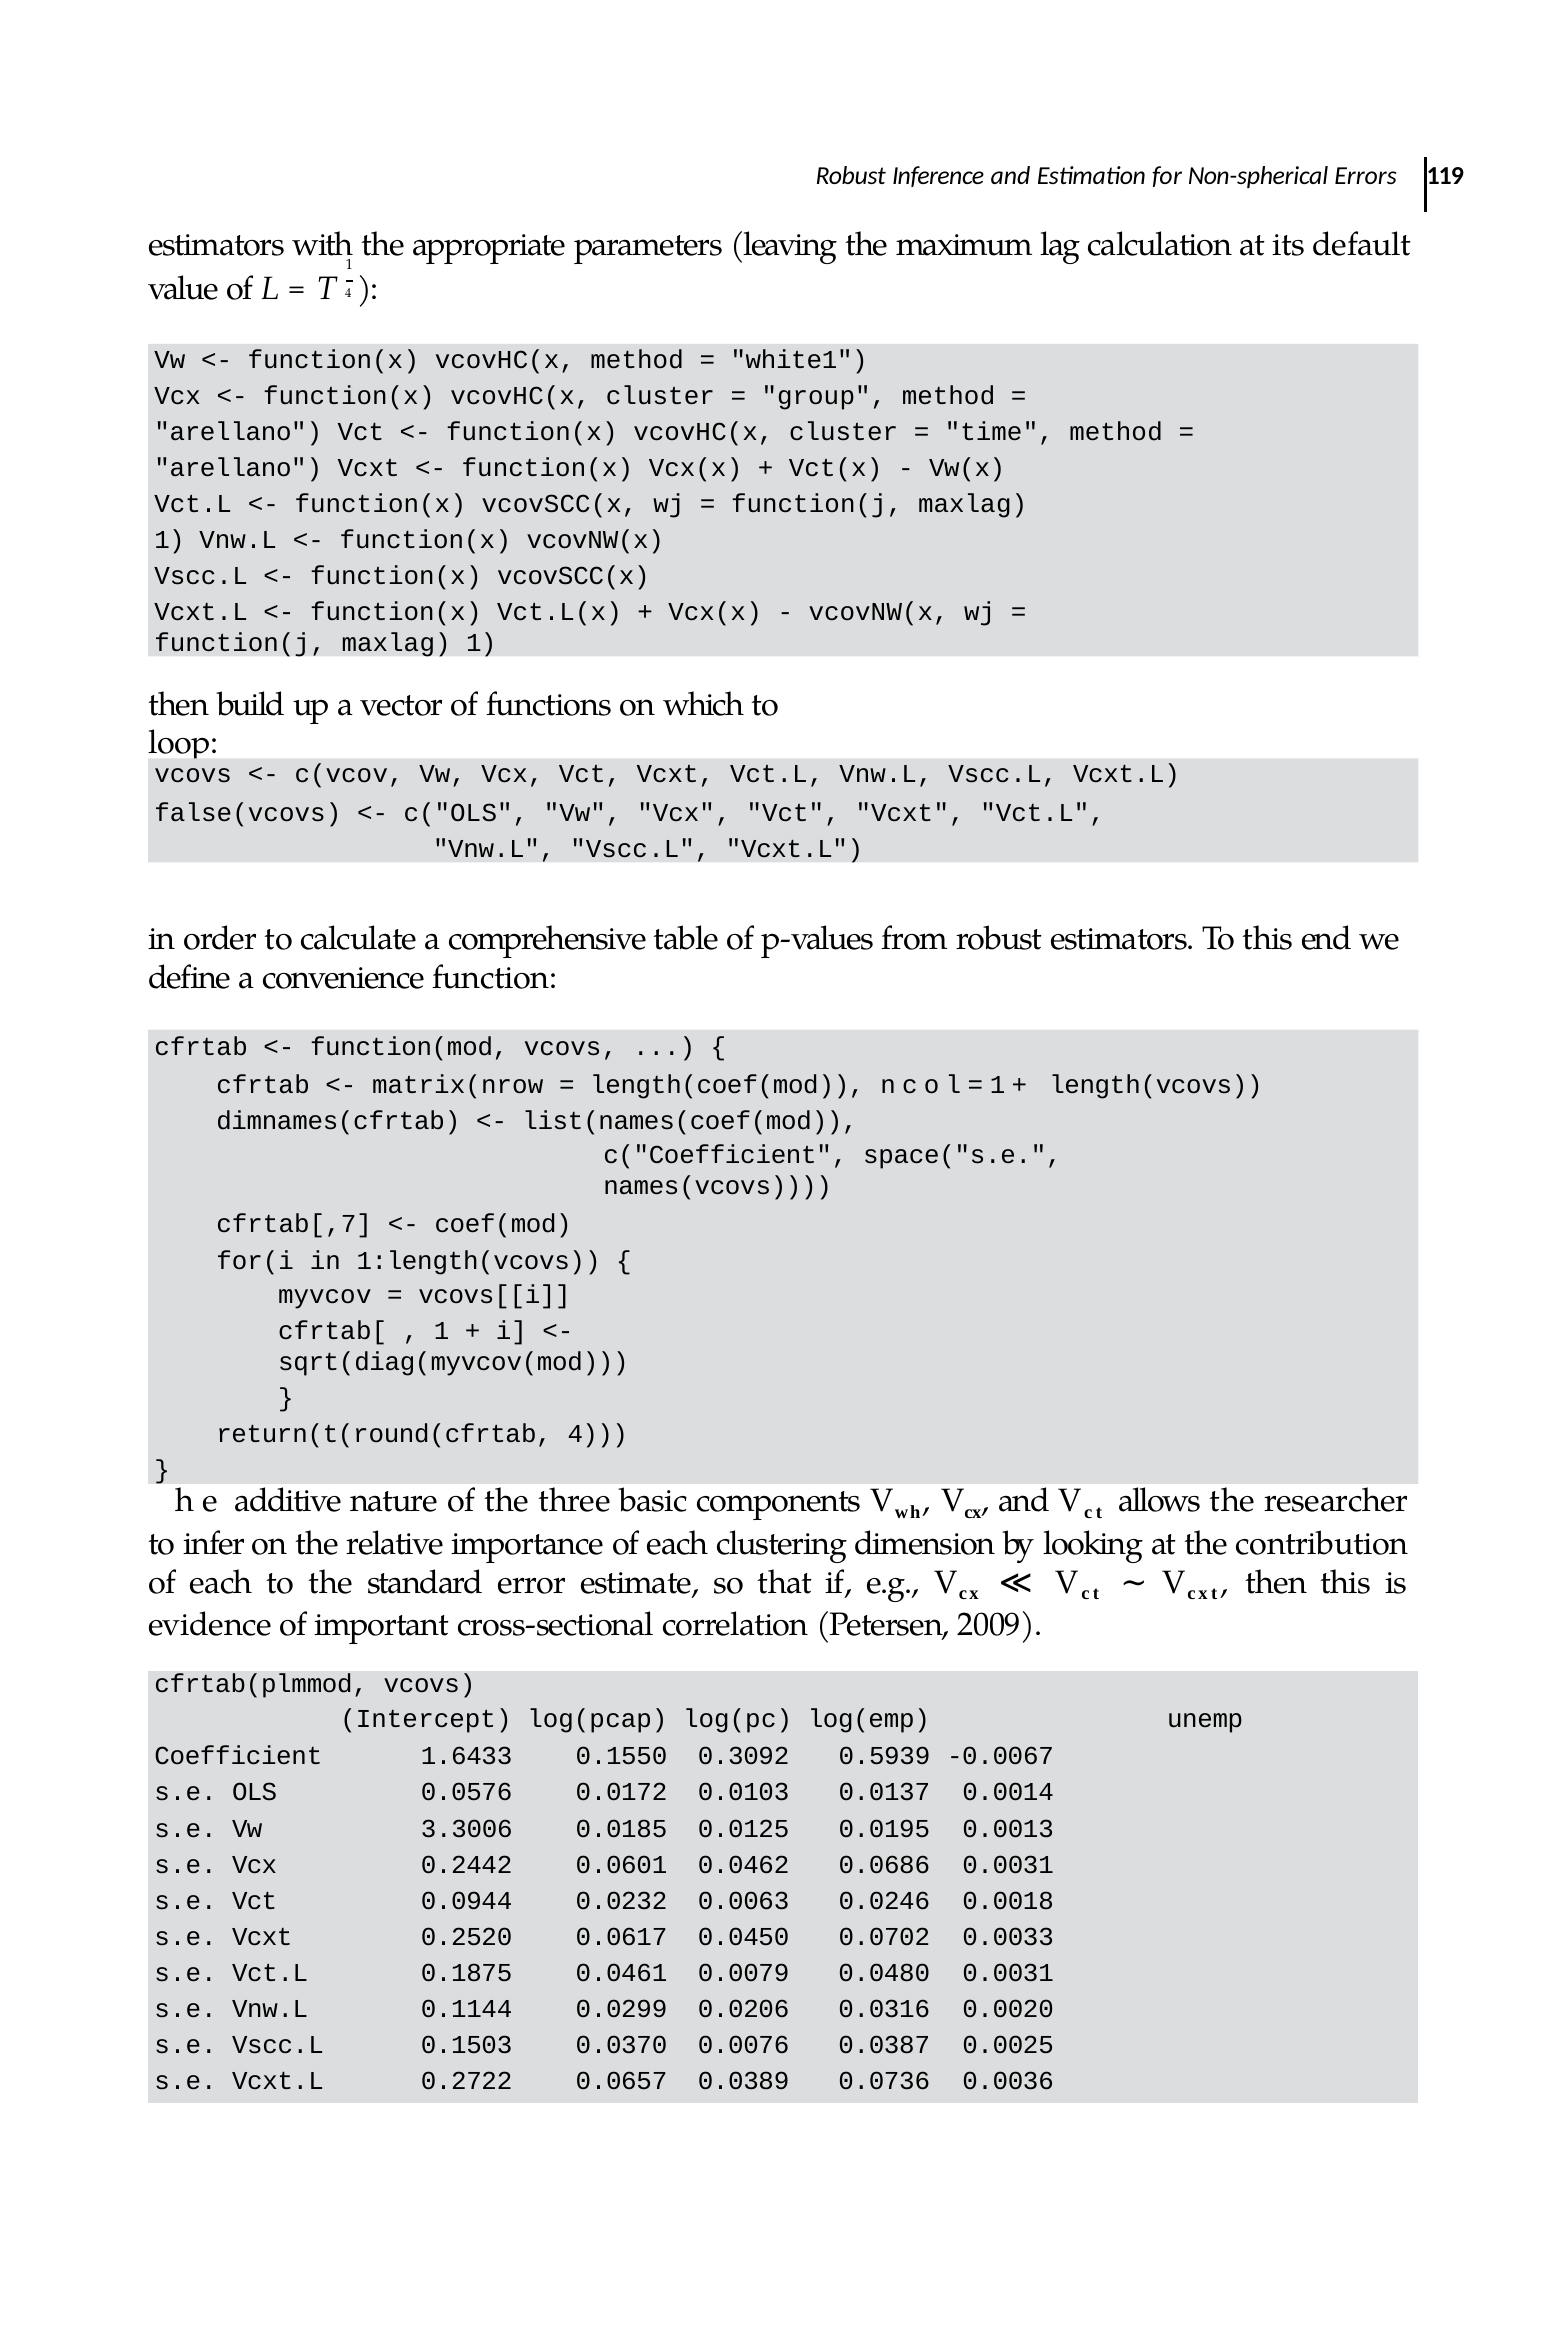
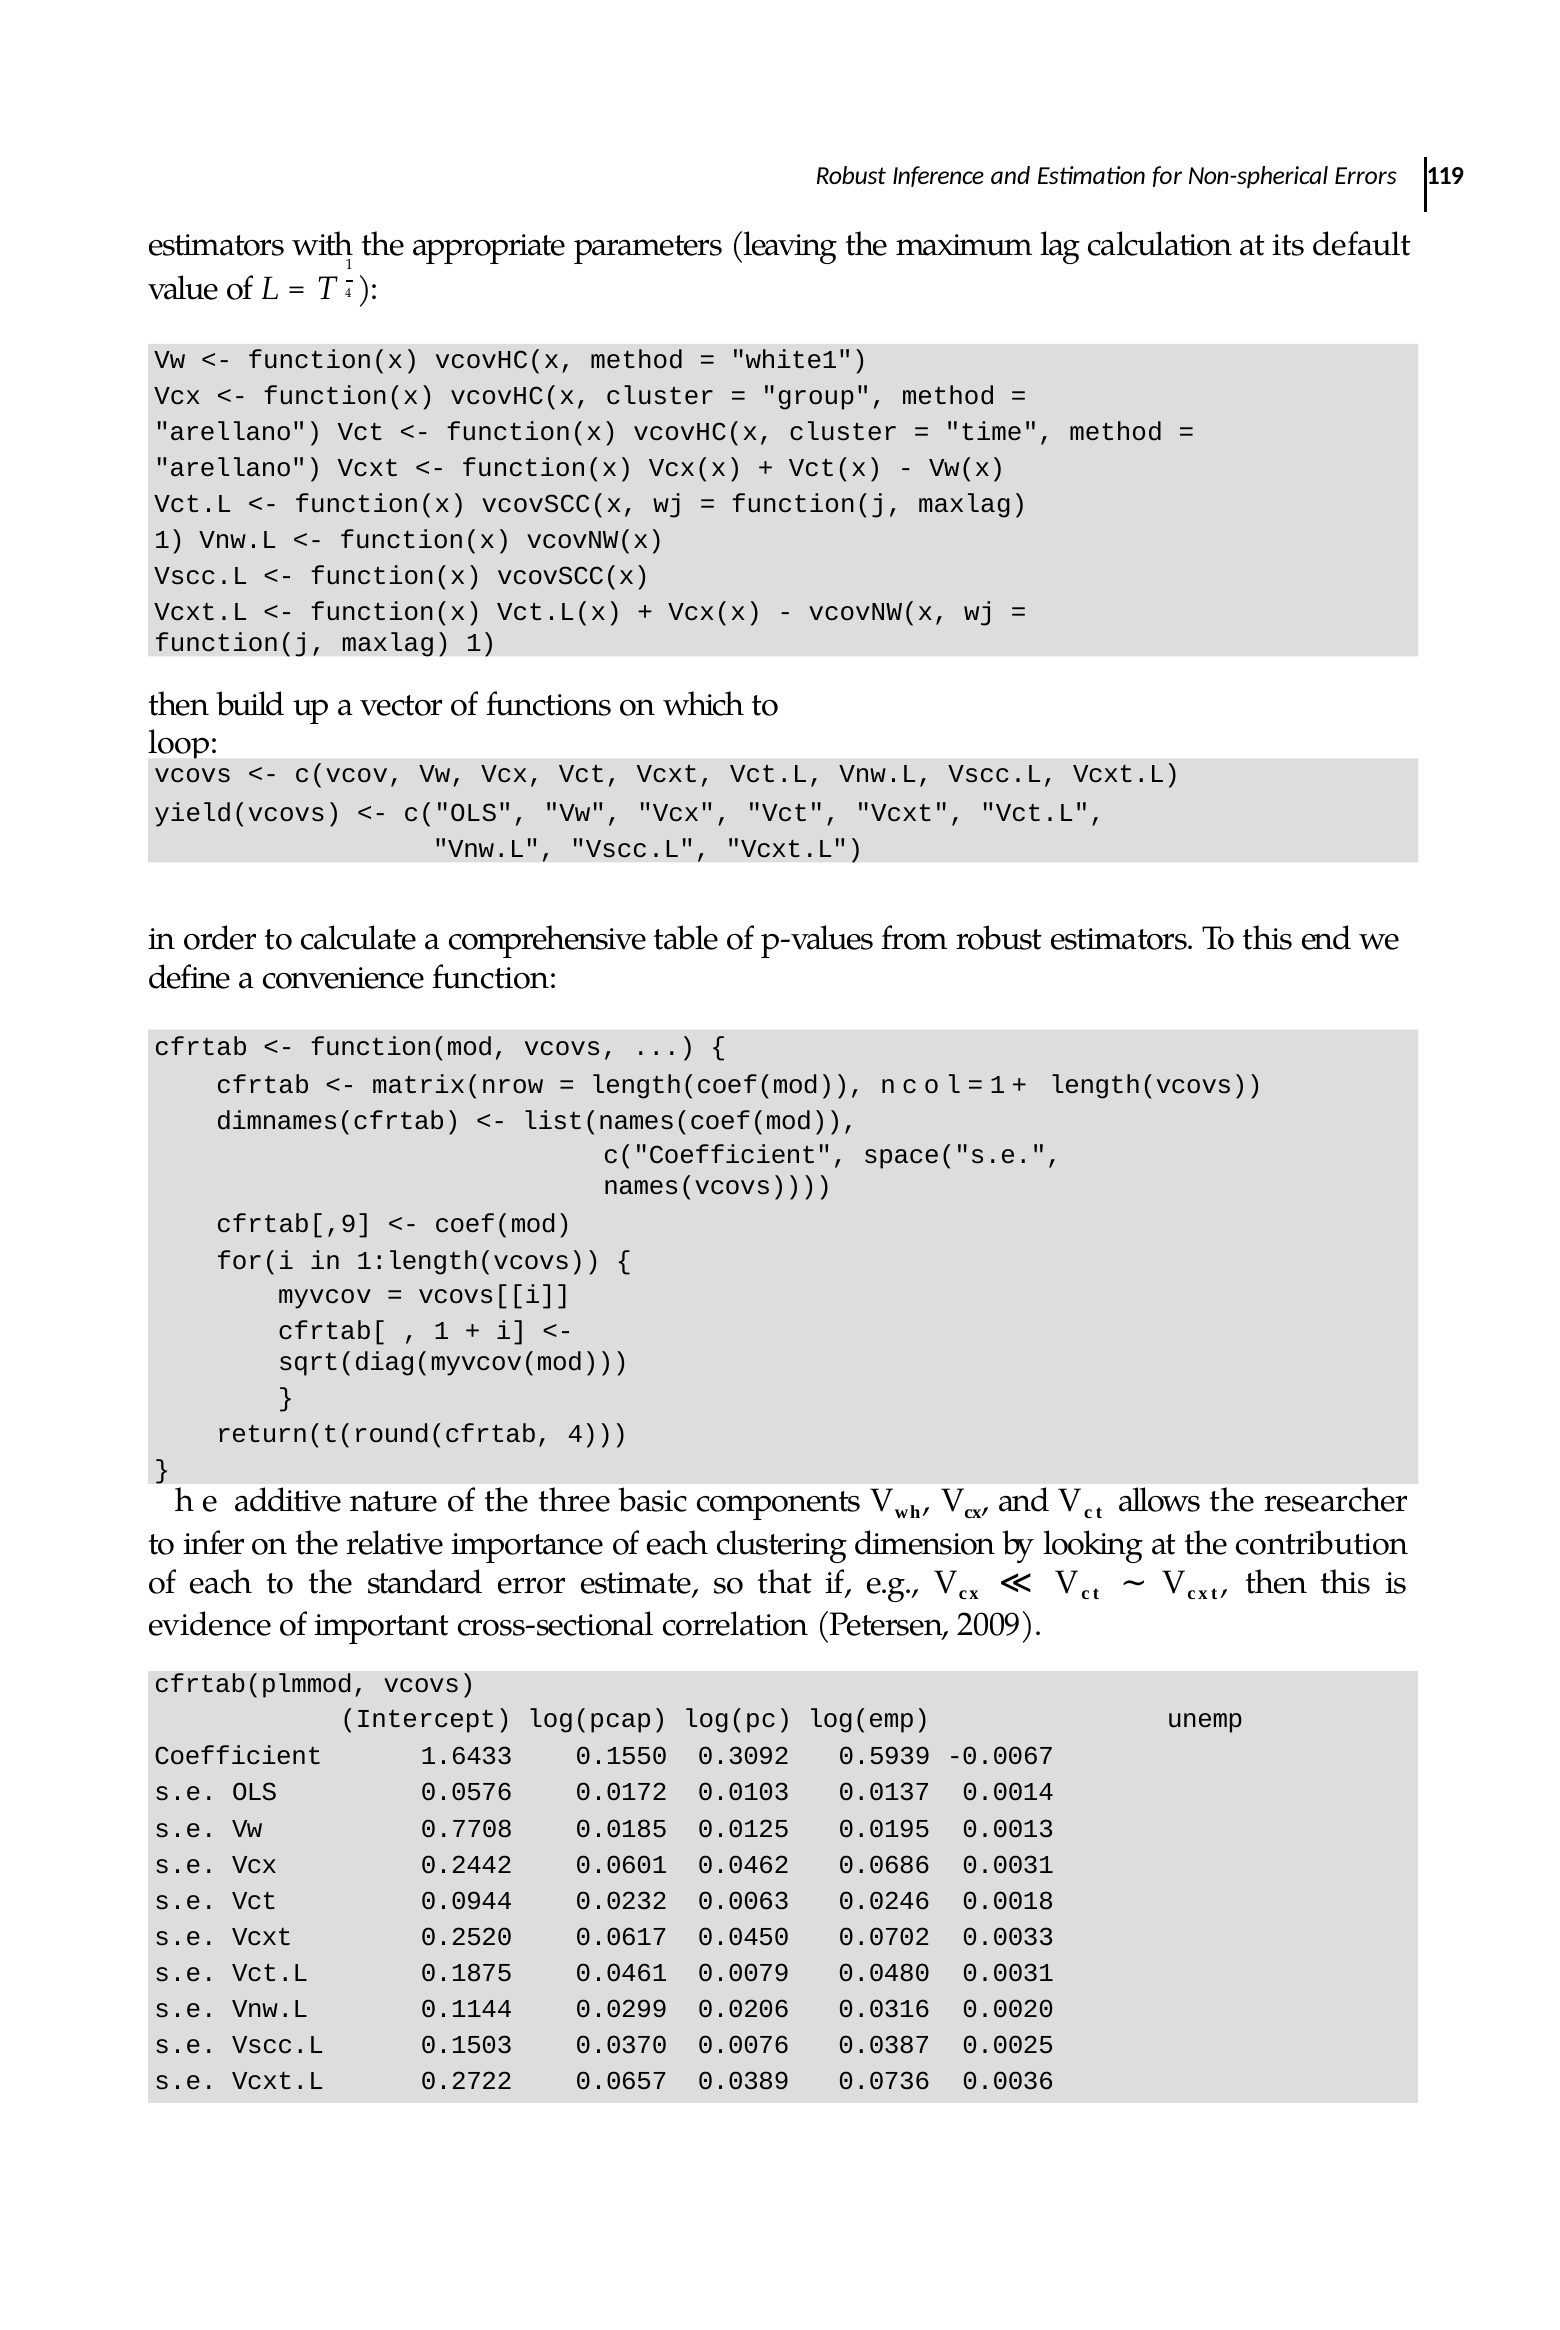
false(vcovs: false(vcovs -> yield(vcovs
cfrtab[,7: cfrtab[,7 -> cfrtab[,9
3.3006: 3.3006 -> 0.7708
